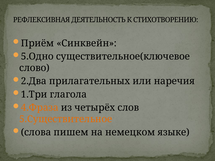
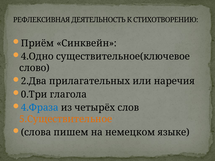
5.Одно: 5.Одно -> 4.Одно
1.Три: 1.Три -> 0.Три
4.Фраза colour: orange -> blue
